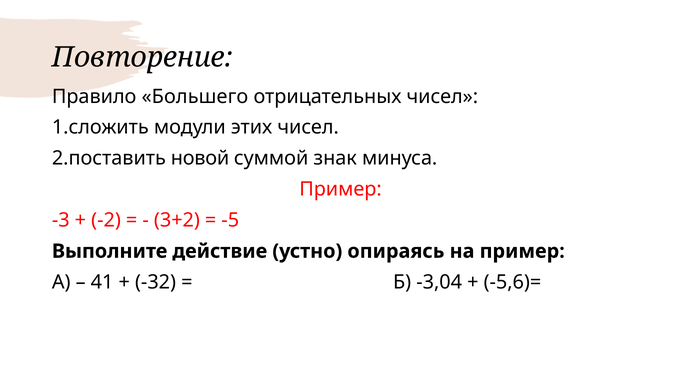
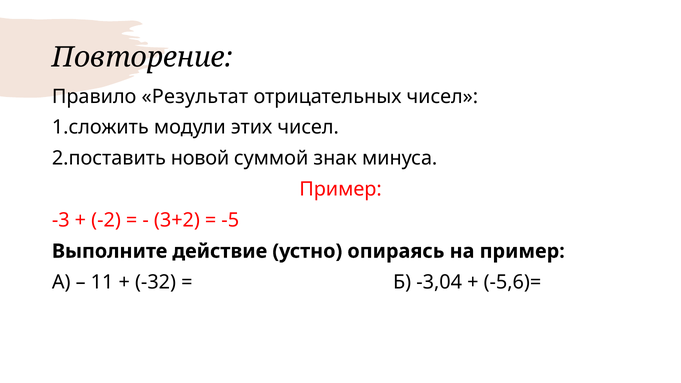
Большего: Большего -> Результат
41: 41 -> 11
